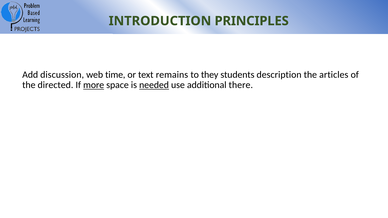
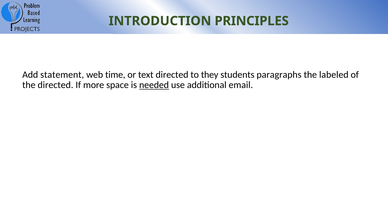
discussion: discussion -> statement
text remains: remains -> directed
description: description -> paragraphs
articles: articles -> labeled
more underline: present -> none
there: there -> email
